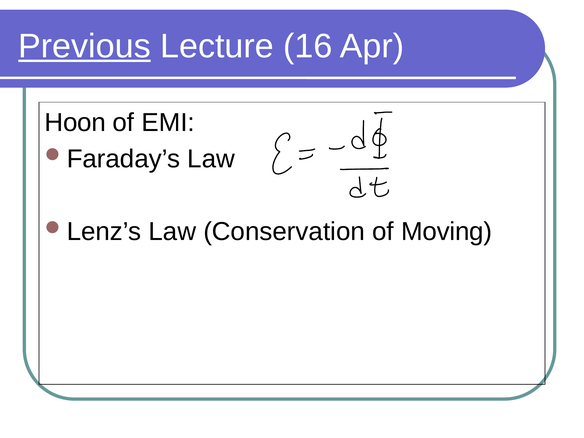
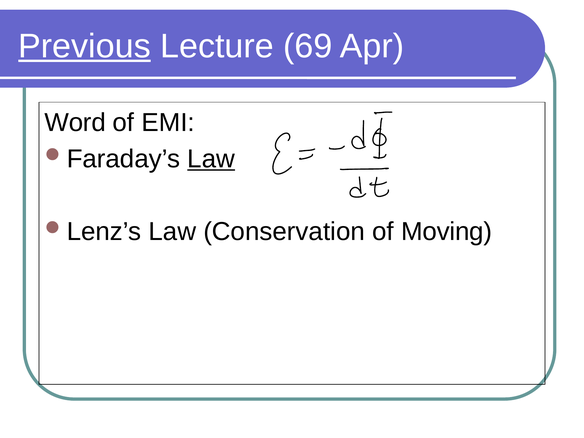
16: 16 -> 69
Hoon: Hoon -> Word
Law at (211, 159) underline: none -> present
